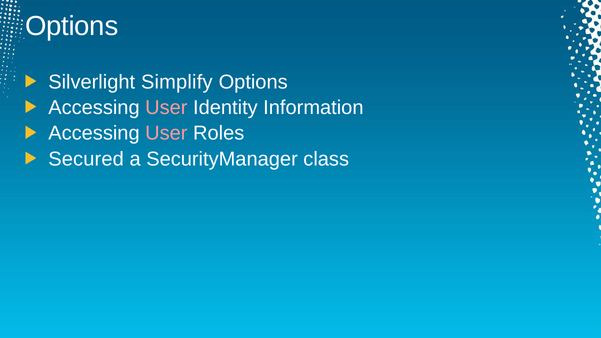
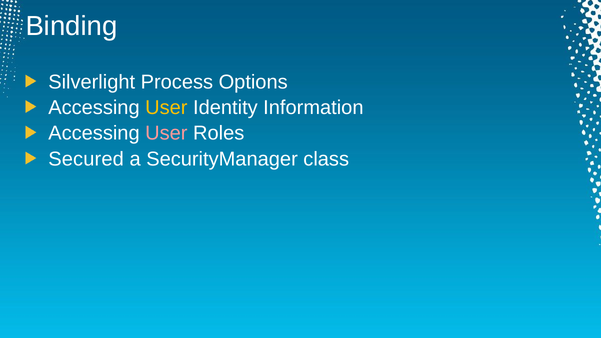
Options at (72, 26): Options -> Binding
Simplify: Simplify -> Process
User at (166, 108) colour: pink -> yellow
